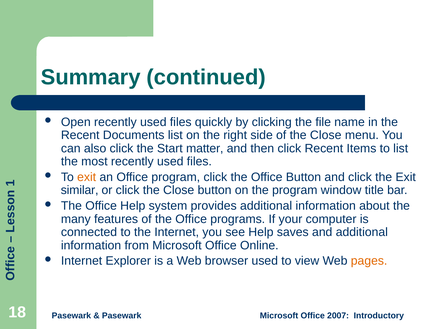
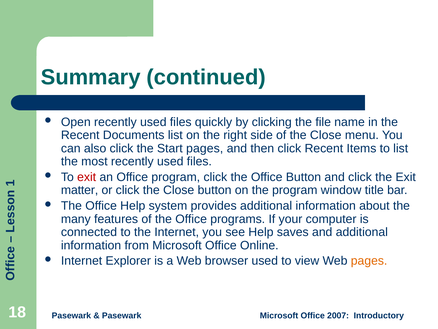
Start matter: matter -> pages
exit at (87, 177) colour: orange -> red
similar: similar -> matter
